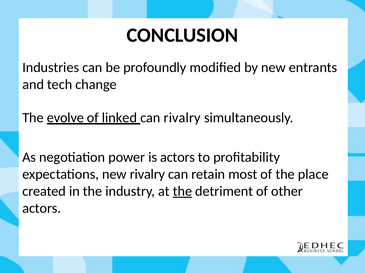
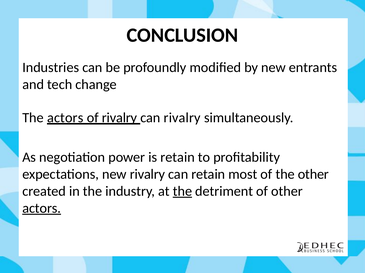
The evolve: evolve -> actors
of linked: linked -> rivalry
is actors: actors -> retain
the place: place -> other
actors at (42, 209) underline: none -> present
